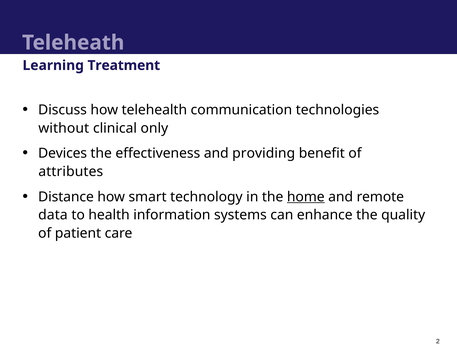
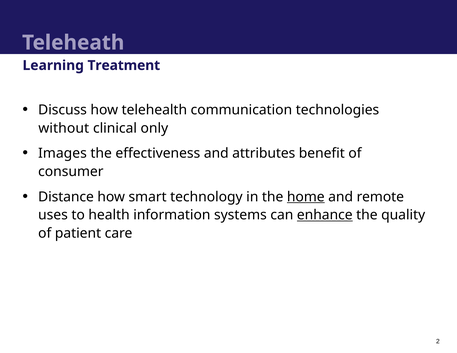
Devices: Devices -> Images
providing: providing -> attributes
attributes: attributes -> consumer
data: data -> uses
enhance underline: none -> present
